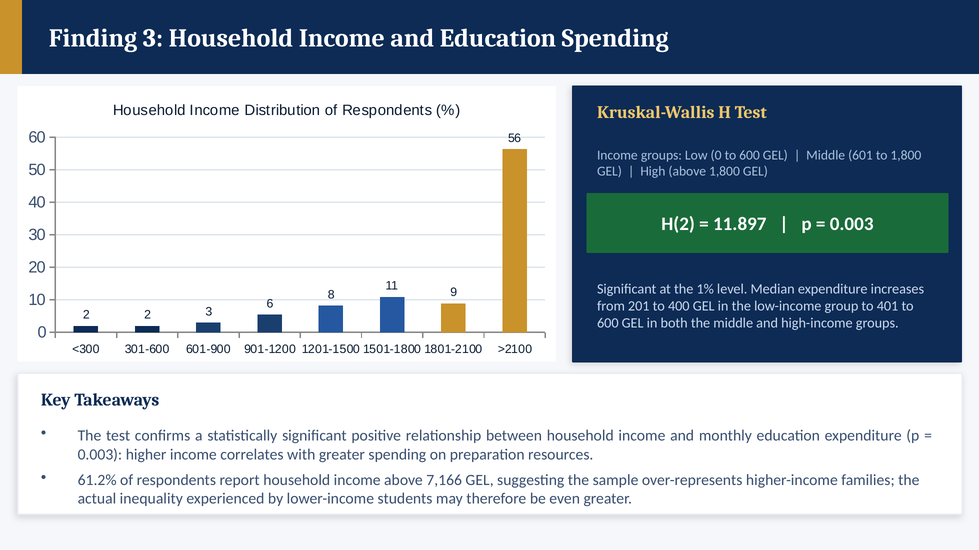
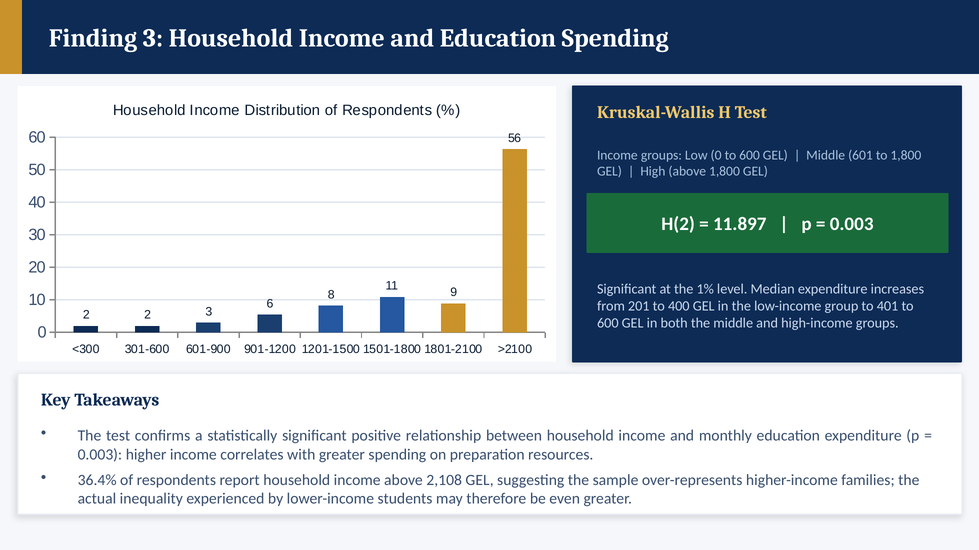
61.2%: 61.2% -> 36.4%
7,166: 7,166 -> 2,108
